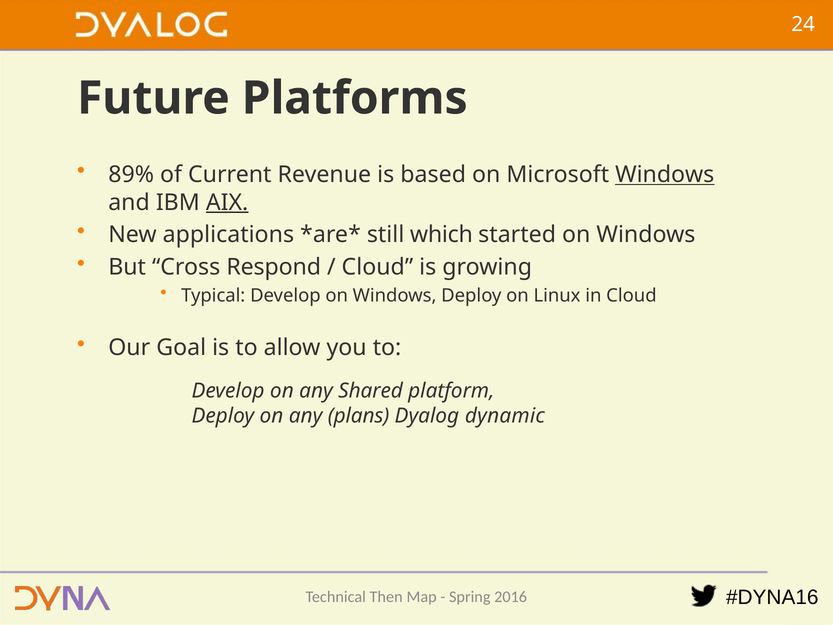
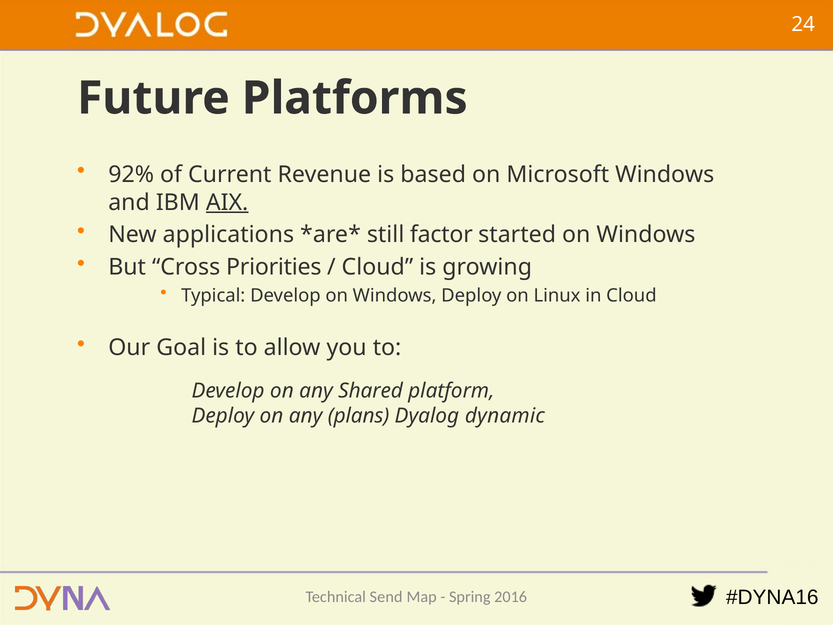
89%: 89% -> 92%
Windows at (665, 175) underline: present -> none
which: which -> factor
Respond: Respond -> Priorities
Then: Then -> Send
